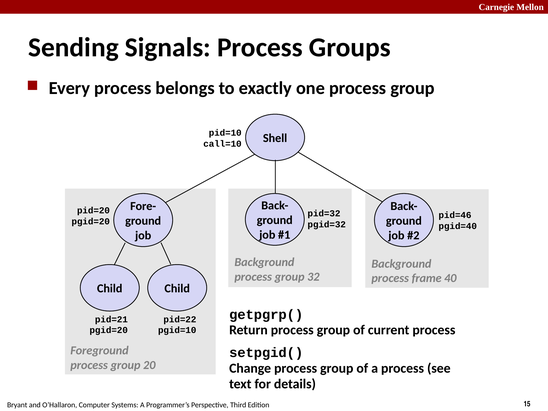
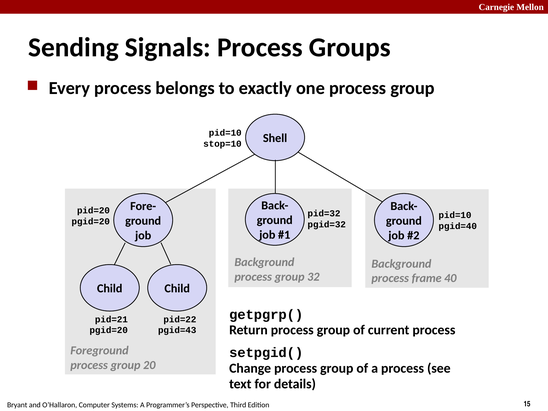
call=10: call=10 -> stop=10
pid=46 at (455, 215): pid=46 -> pid=10
pgid=10: pgid=10 -> pgid=43
